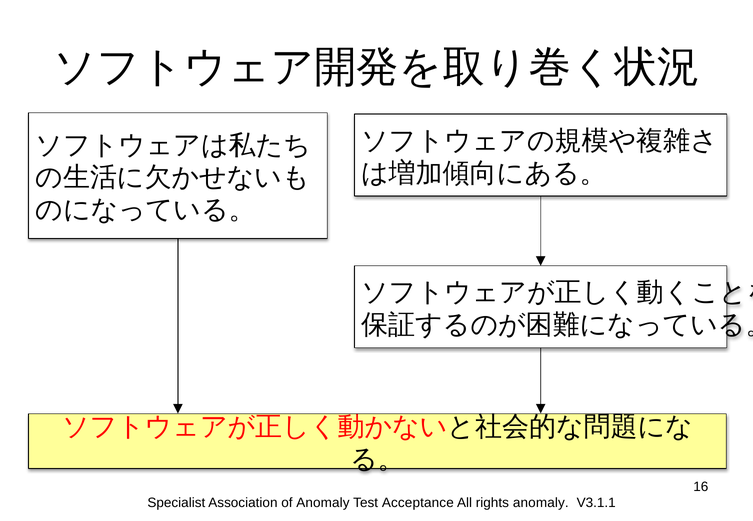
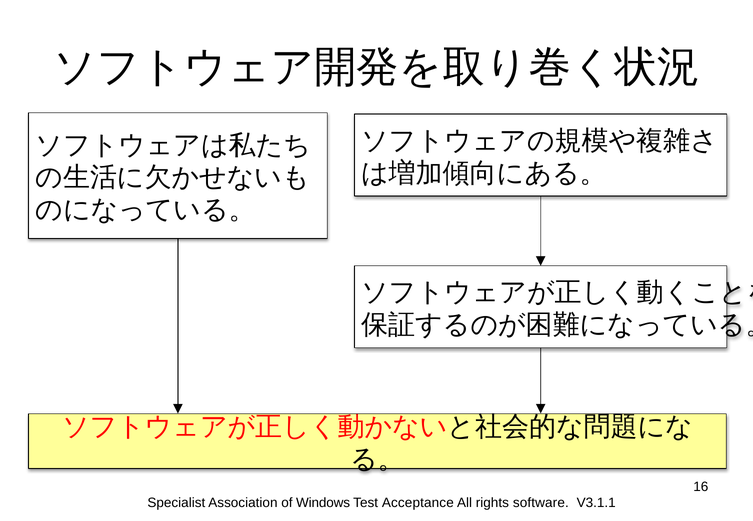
of Anomaly: Anomaly -> Windows
rights anomaly: anomaly -> software
